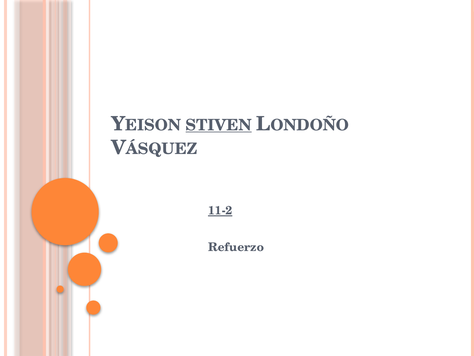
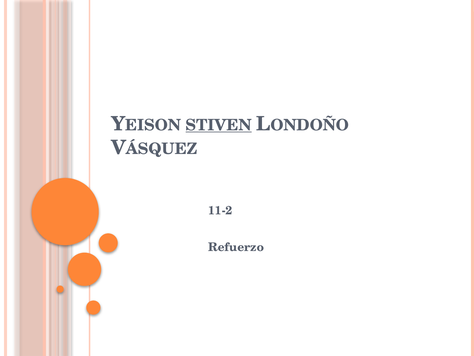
11-2 underline: present -> none
